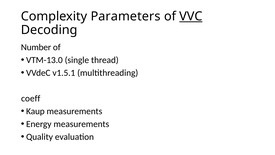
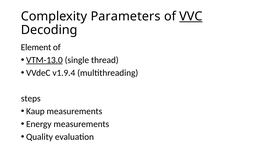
Number: Number -> Element
VTM-13.0 underline: none -> present
v1.5.1: v1.5.1 -> v1.9.4
coeff: coeff -> steps
